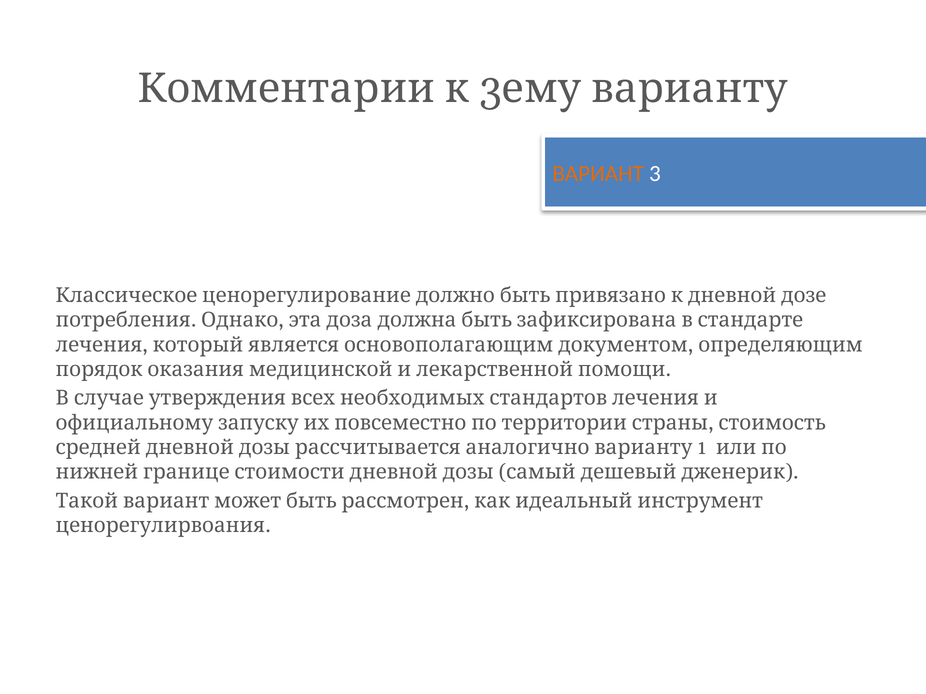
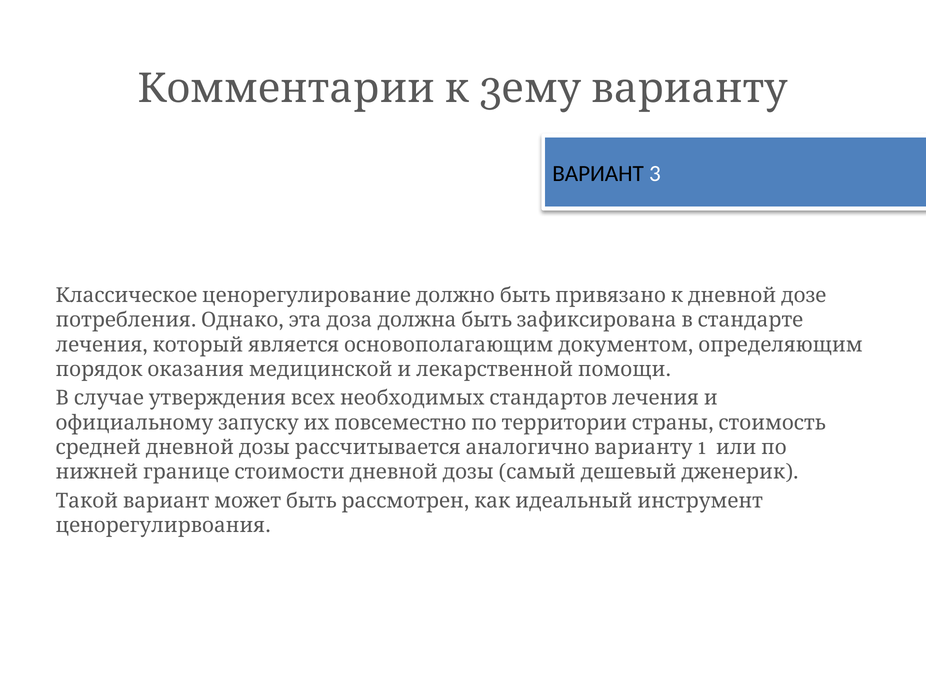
ВАРИАНТ colour: orange -> black
